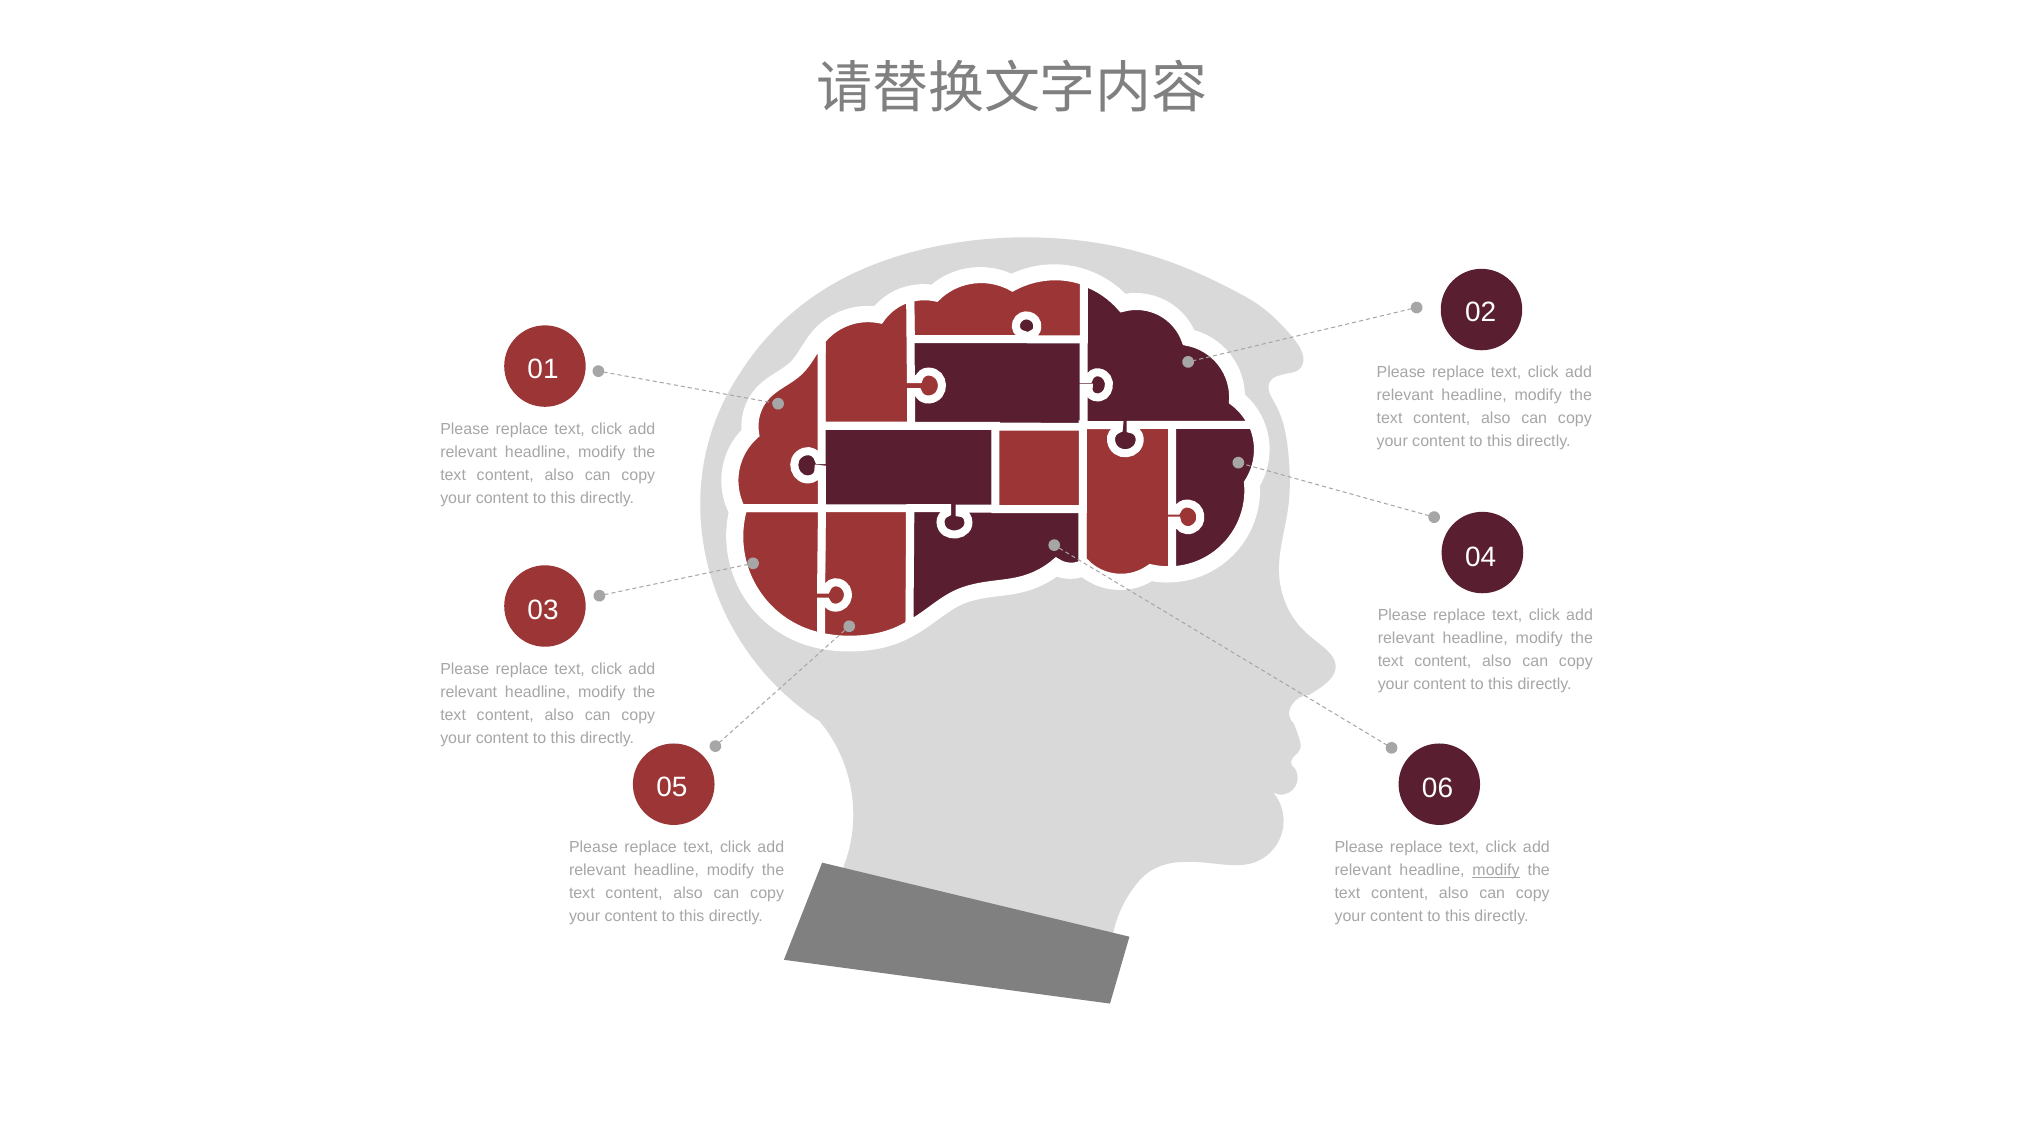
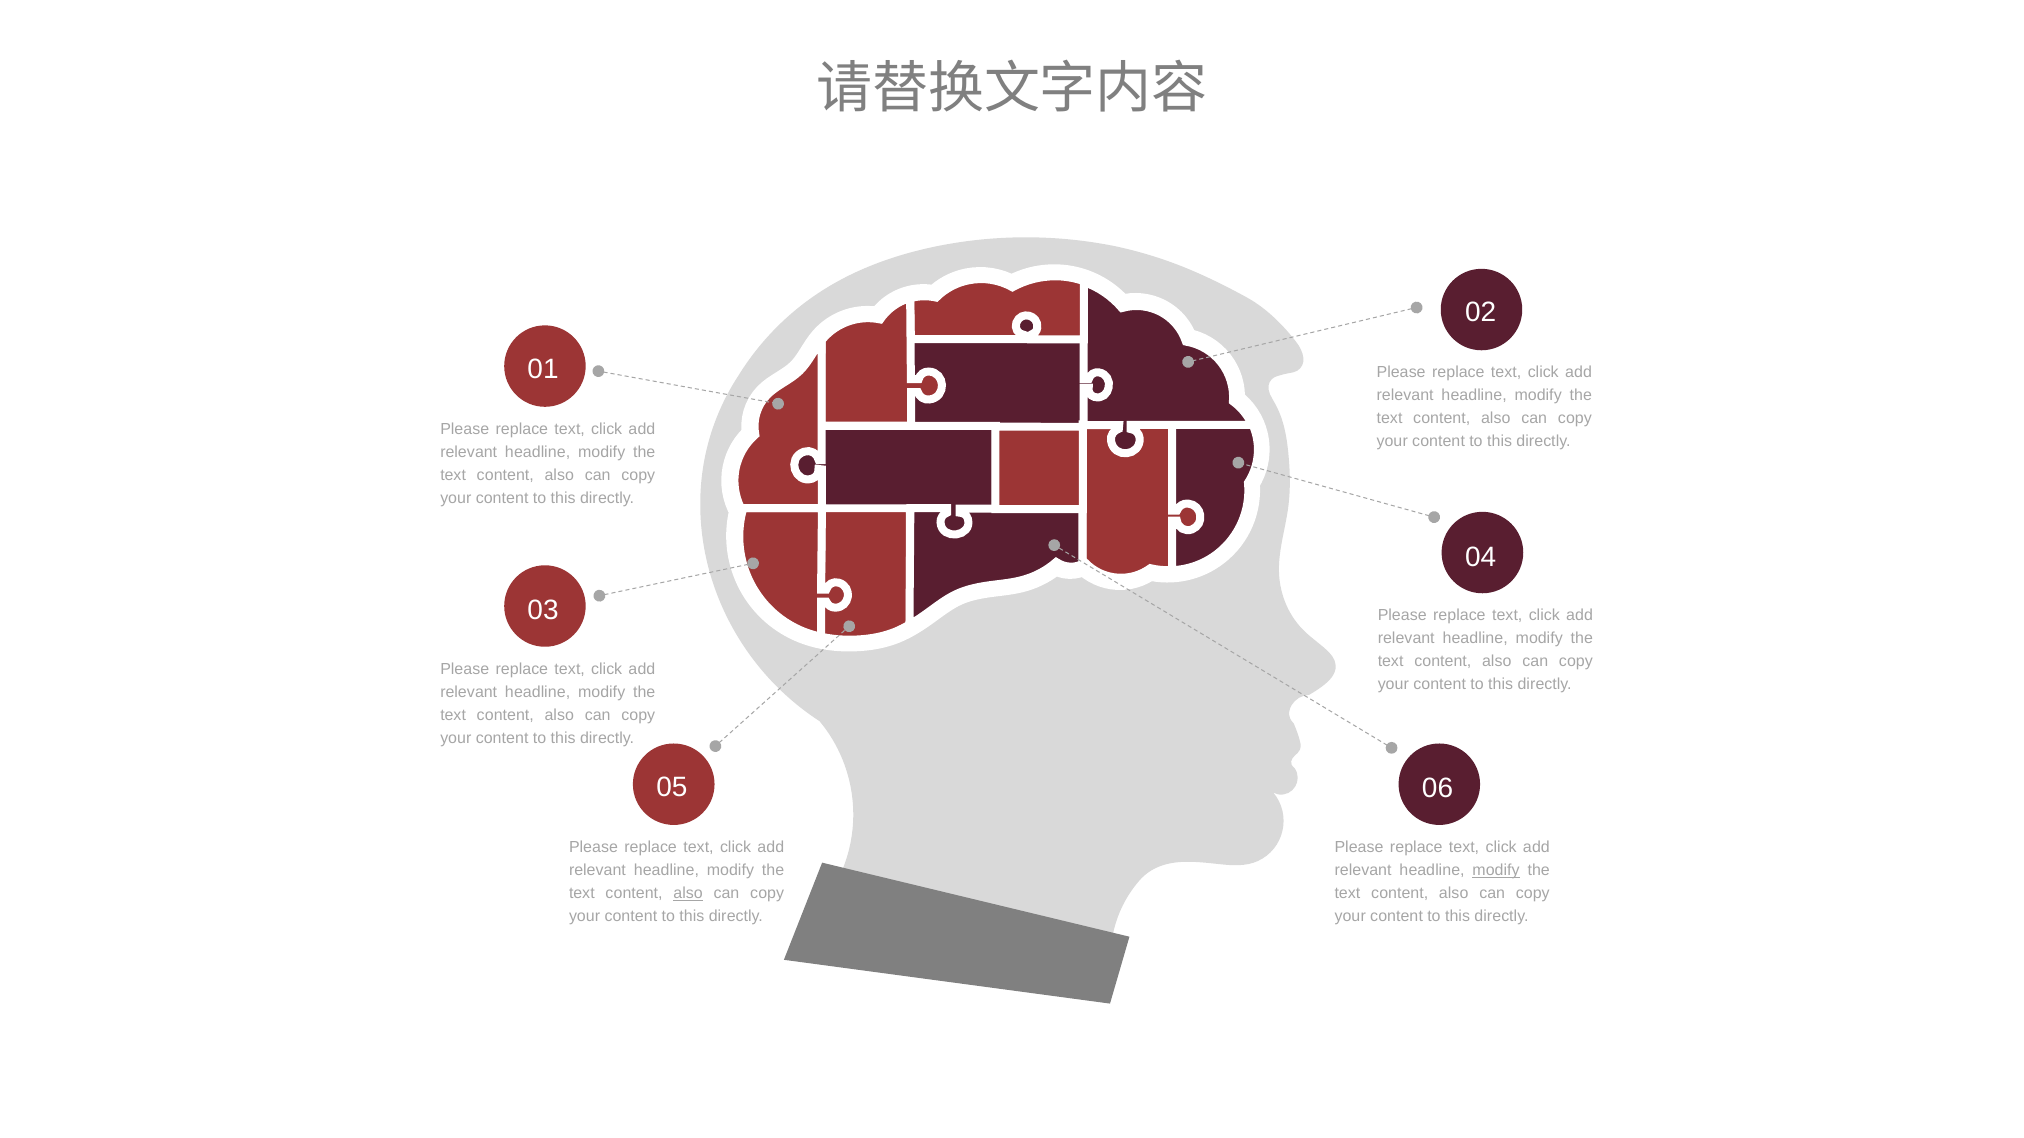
also at (688, 894) underline: none -> present
